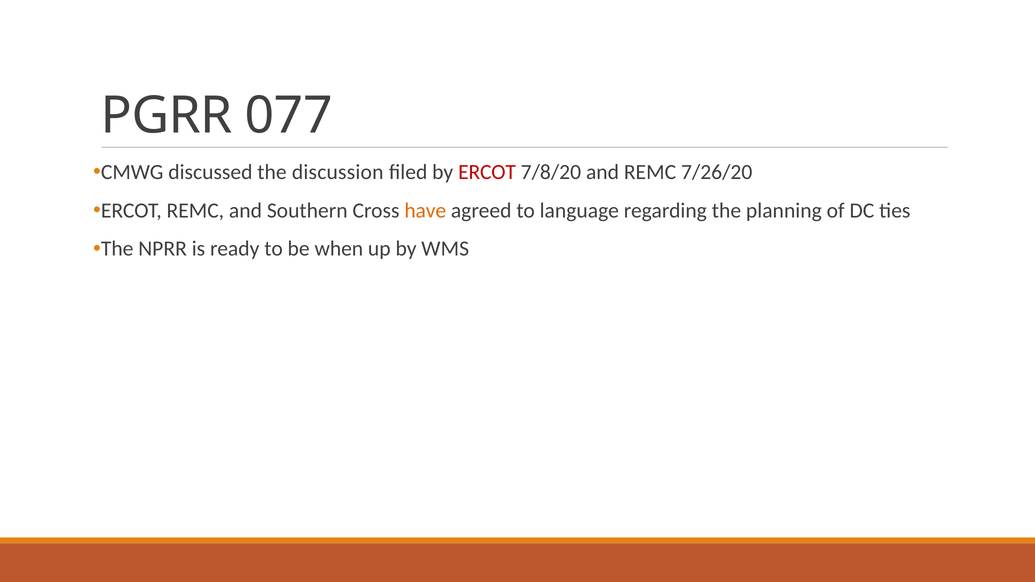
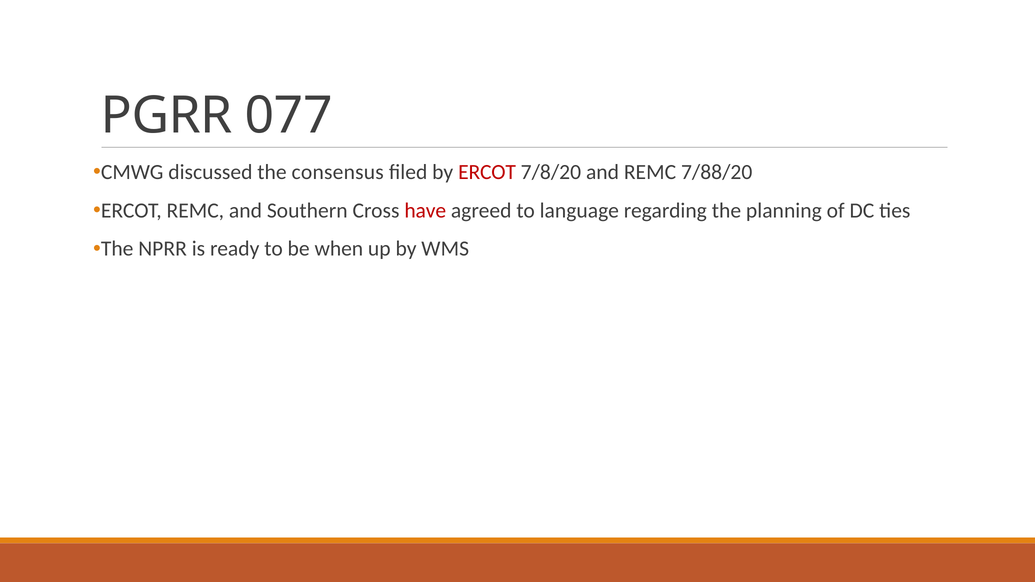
discussion: discussion -> consensus
7/26/20: 7/26/20 -> 7/88/20
have colour: orange -> red
